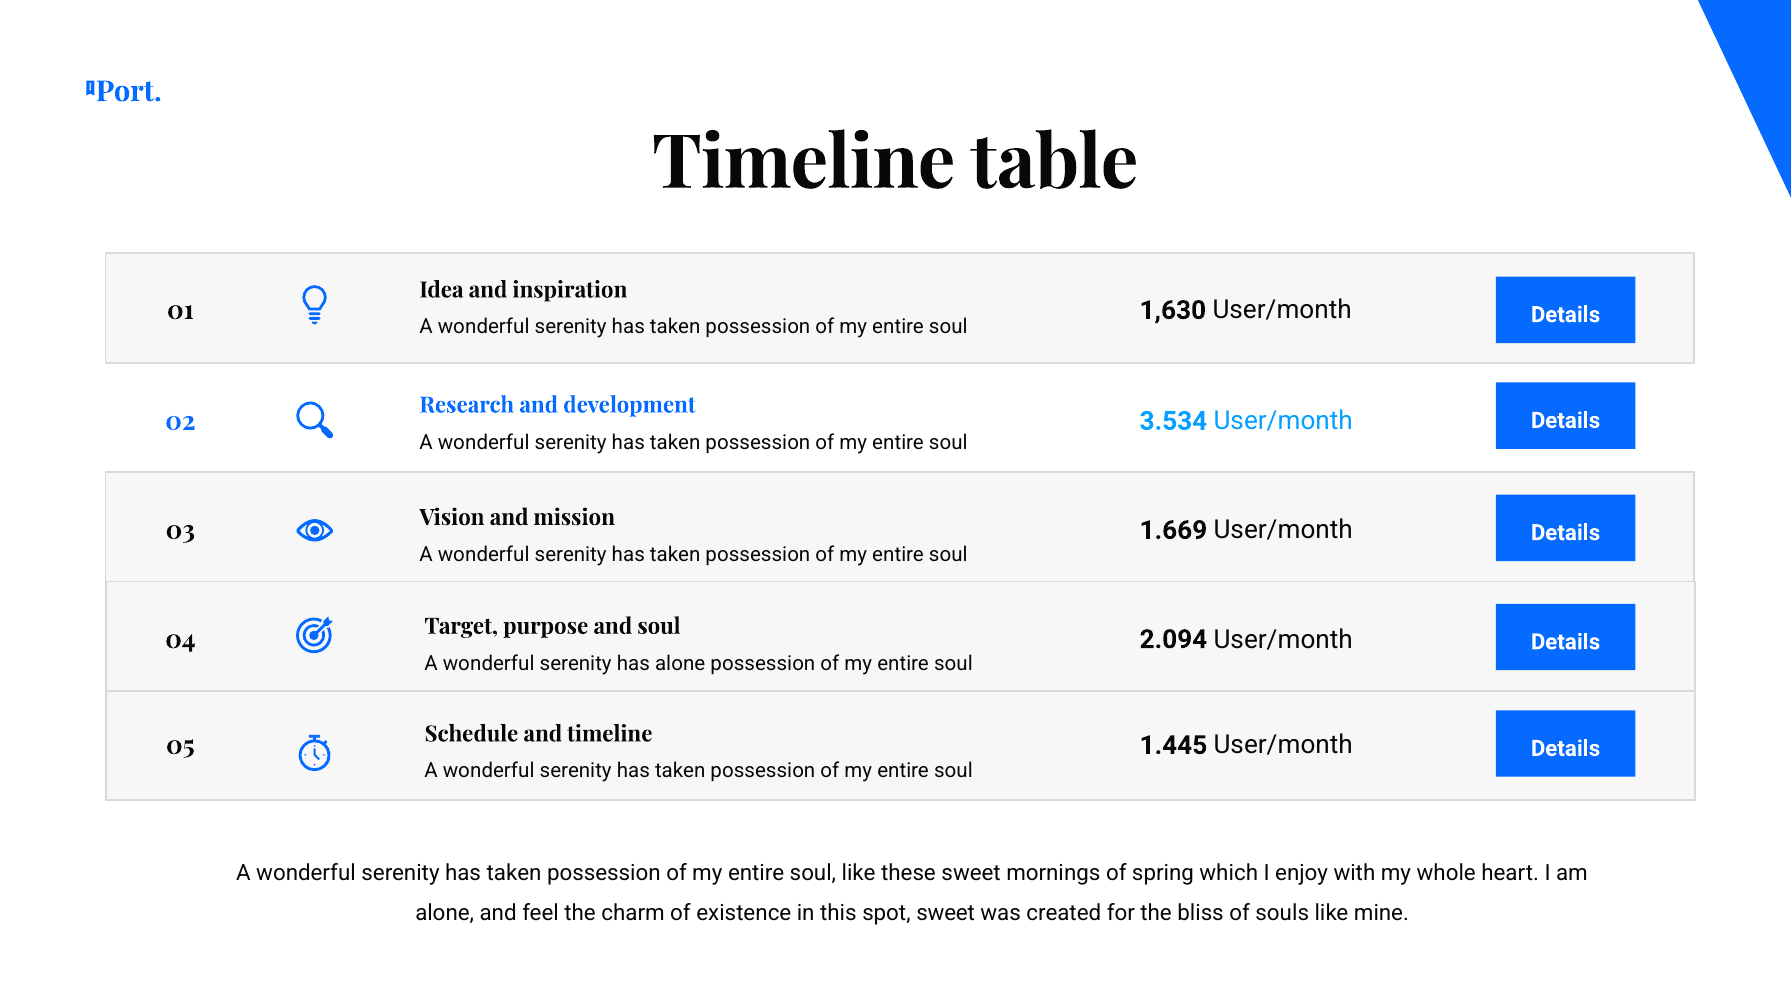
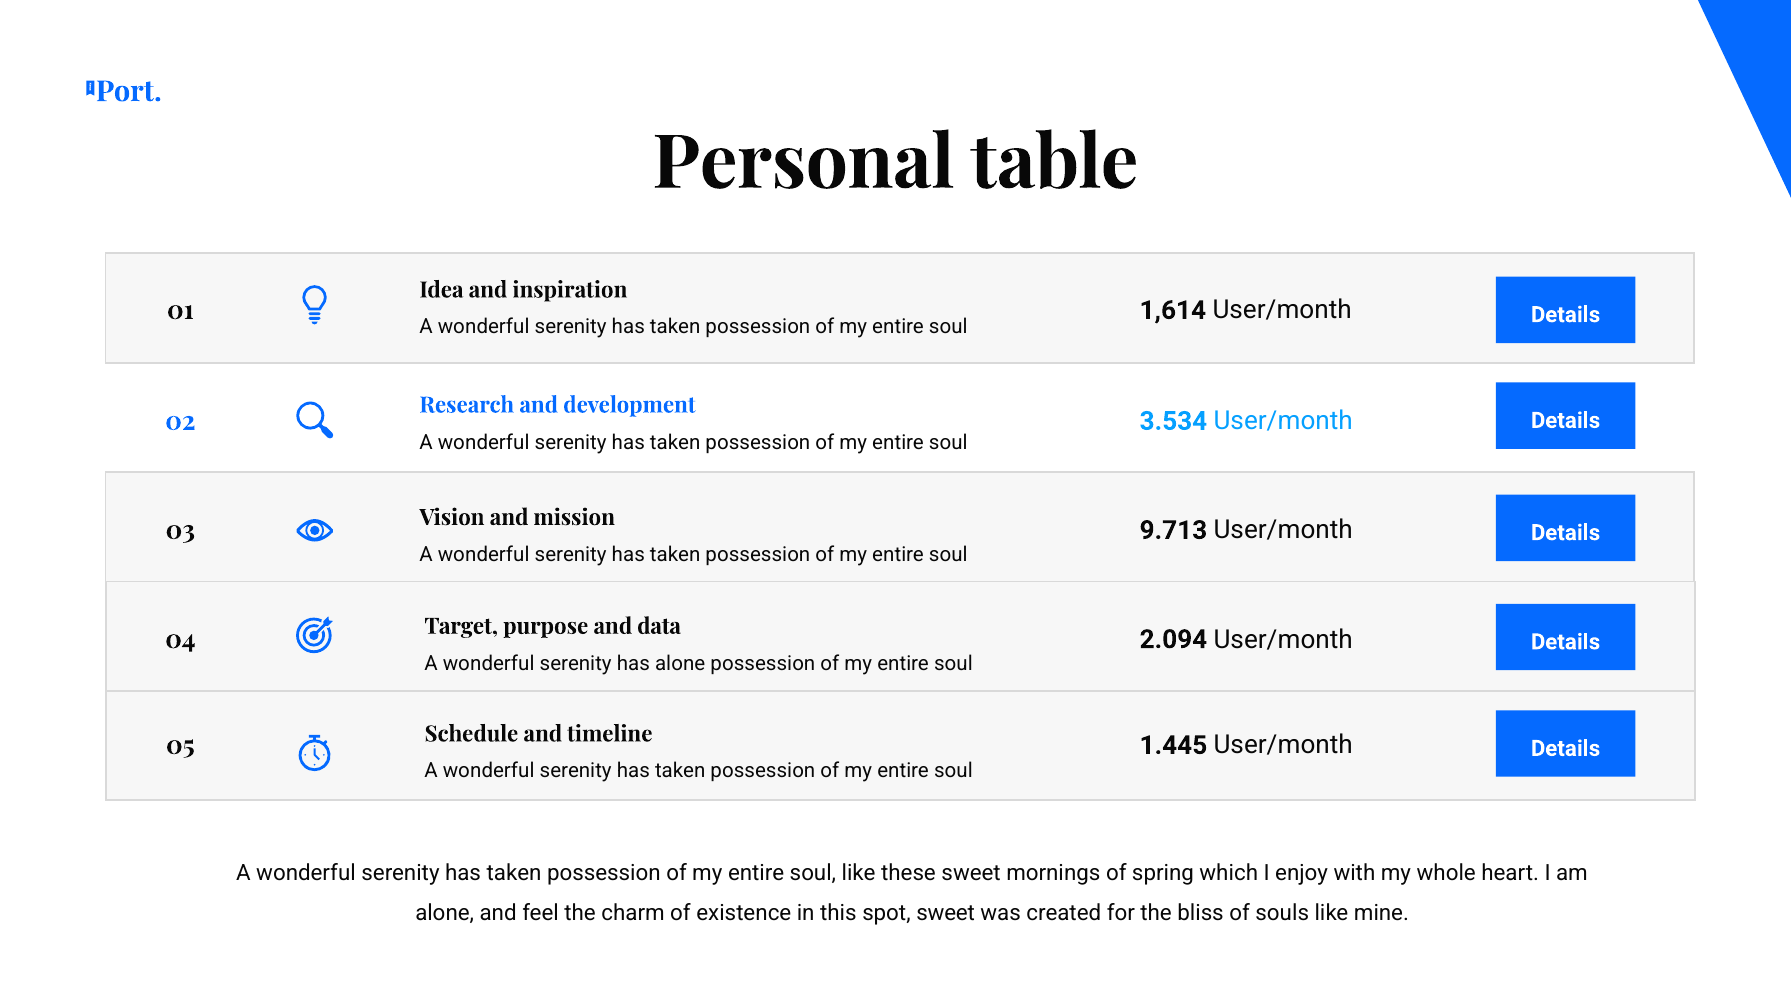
Timeline at (804, 163): Timeline -> Personal
1,630: 1,630 -> 1,614
1.669: 1.669 -> 9.713
and soul: soul -> data
